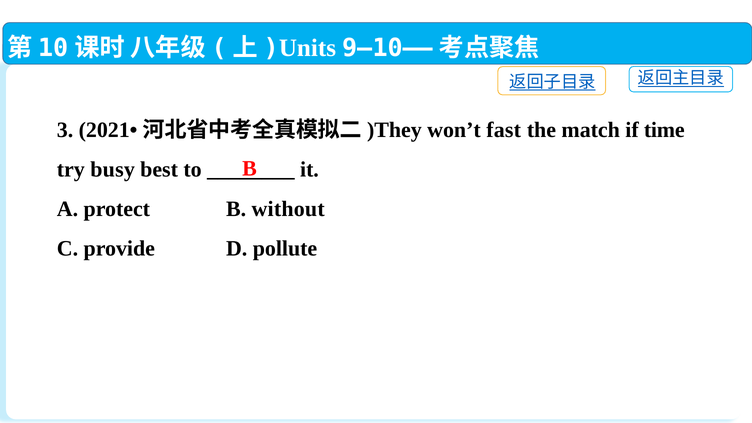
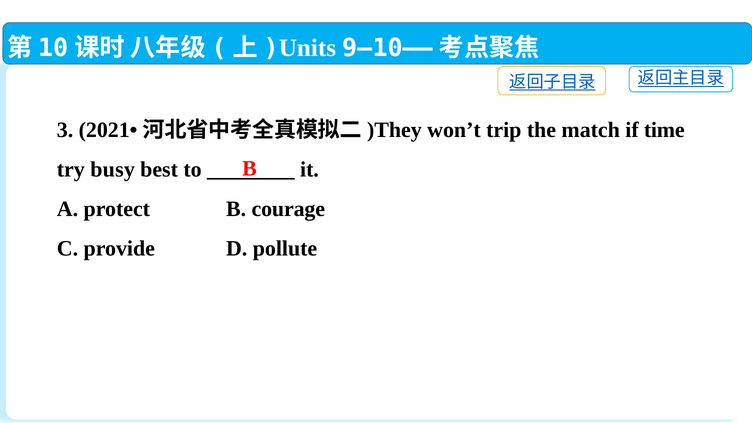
fast: fast -> trip
without: without -> courage
